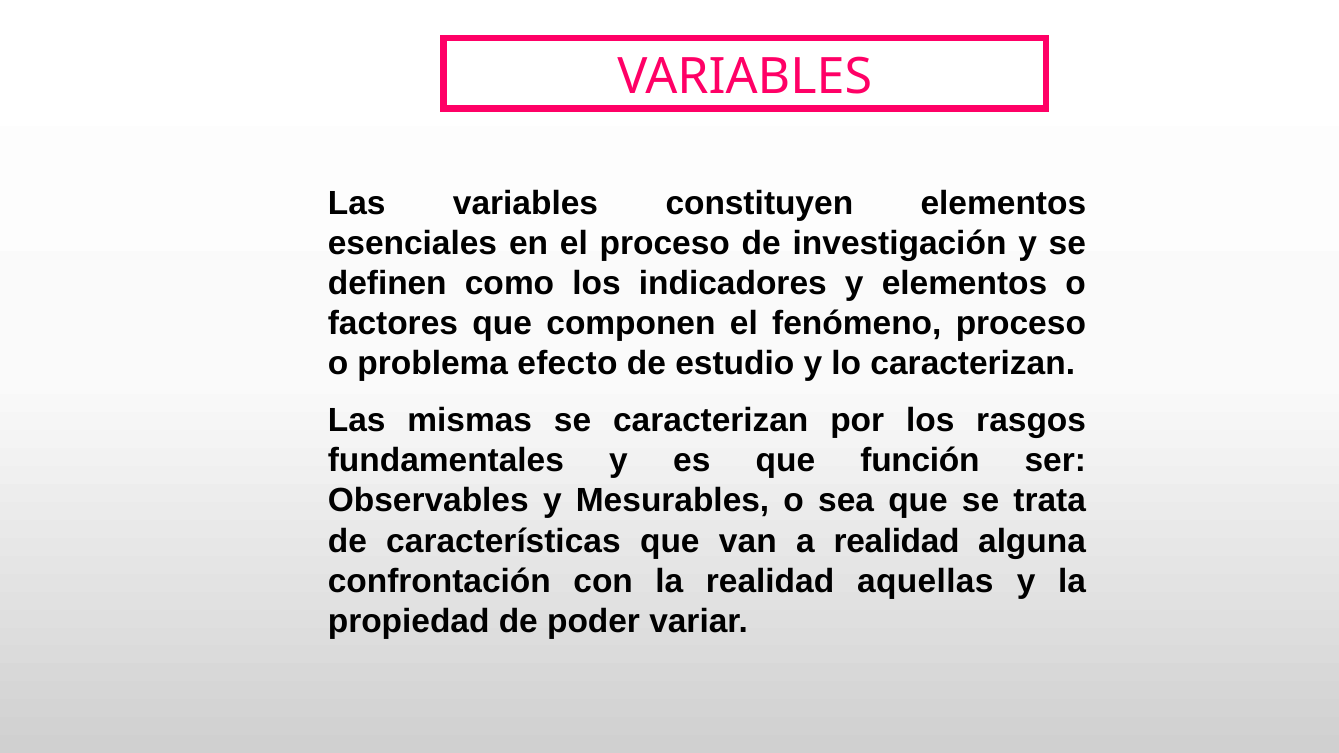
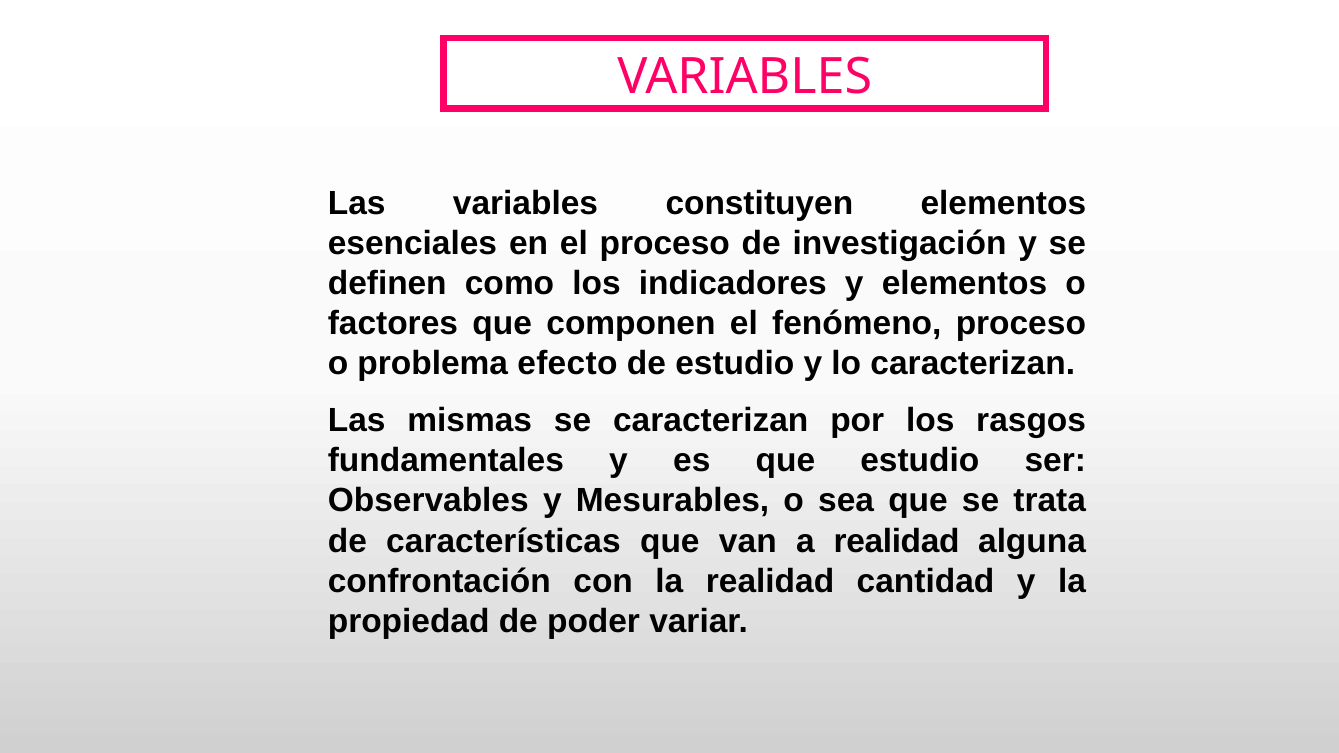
que función: función -> estudio
aquellas: aquellas -> cantidad
